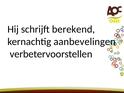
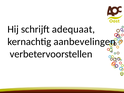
berekend: berekend -> adequaat
